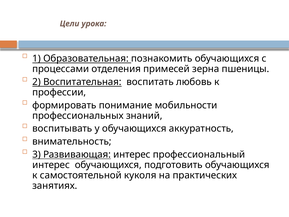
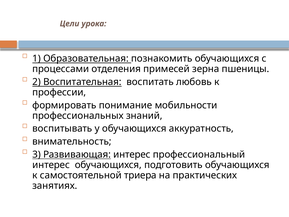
куколя: куколя -> триера
